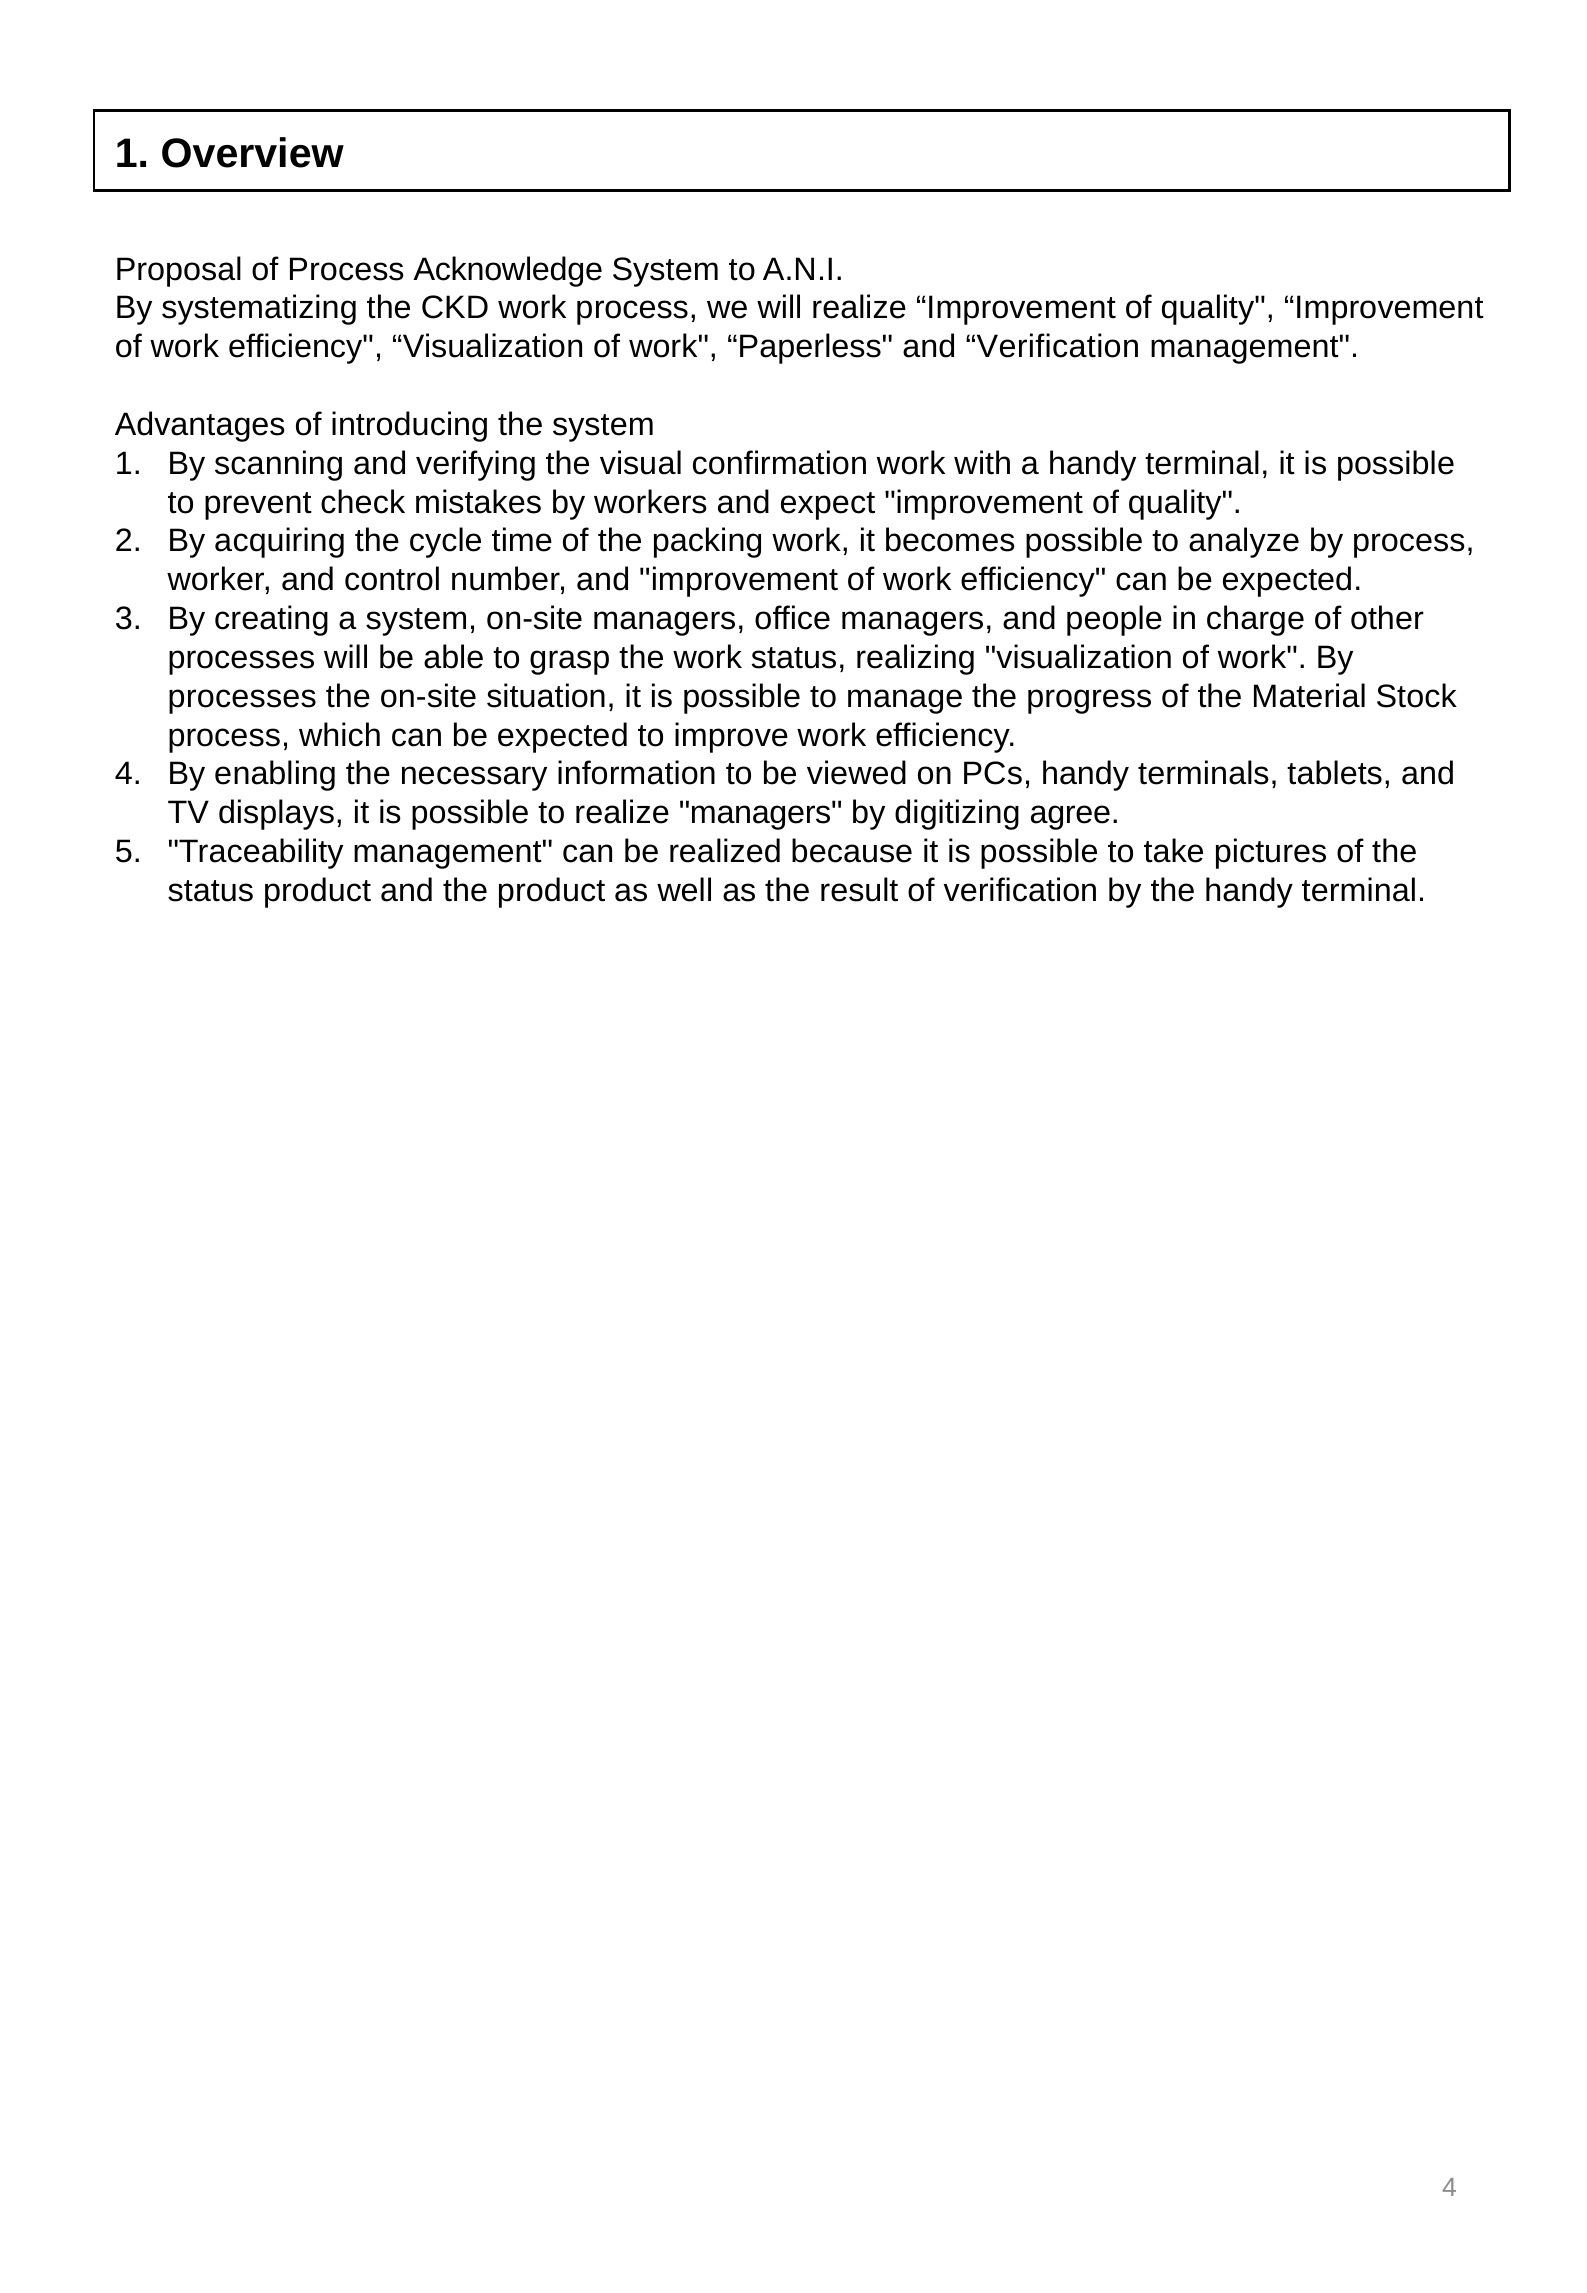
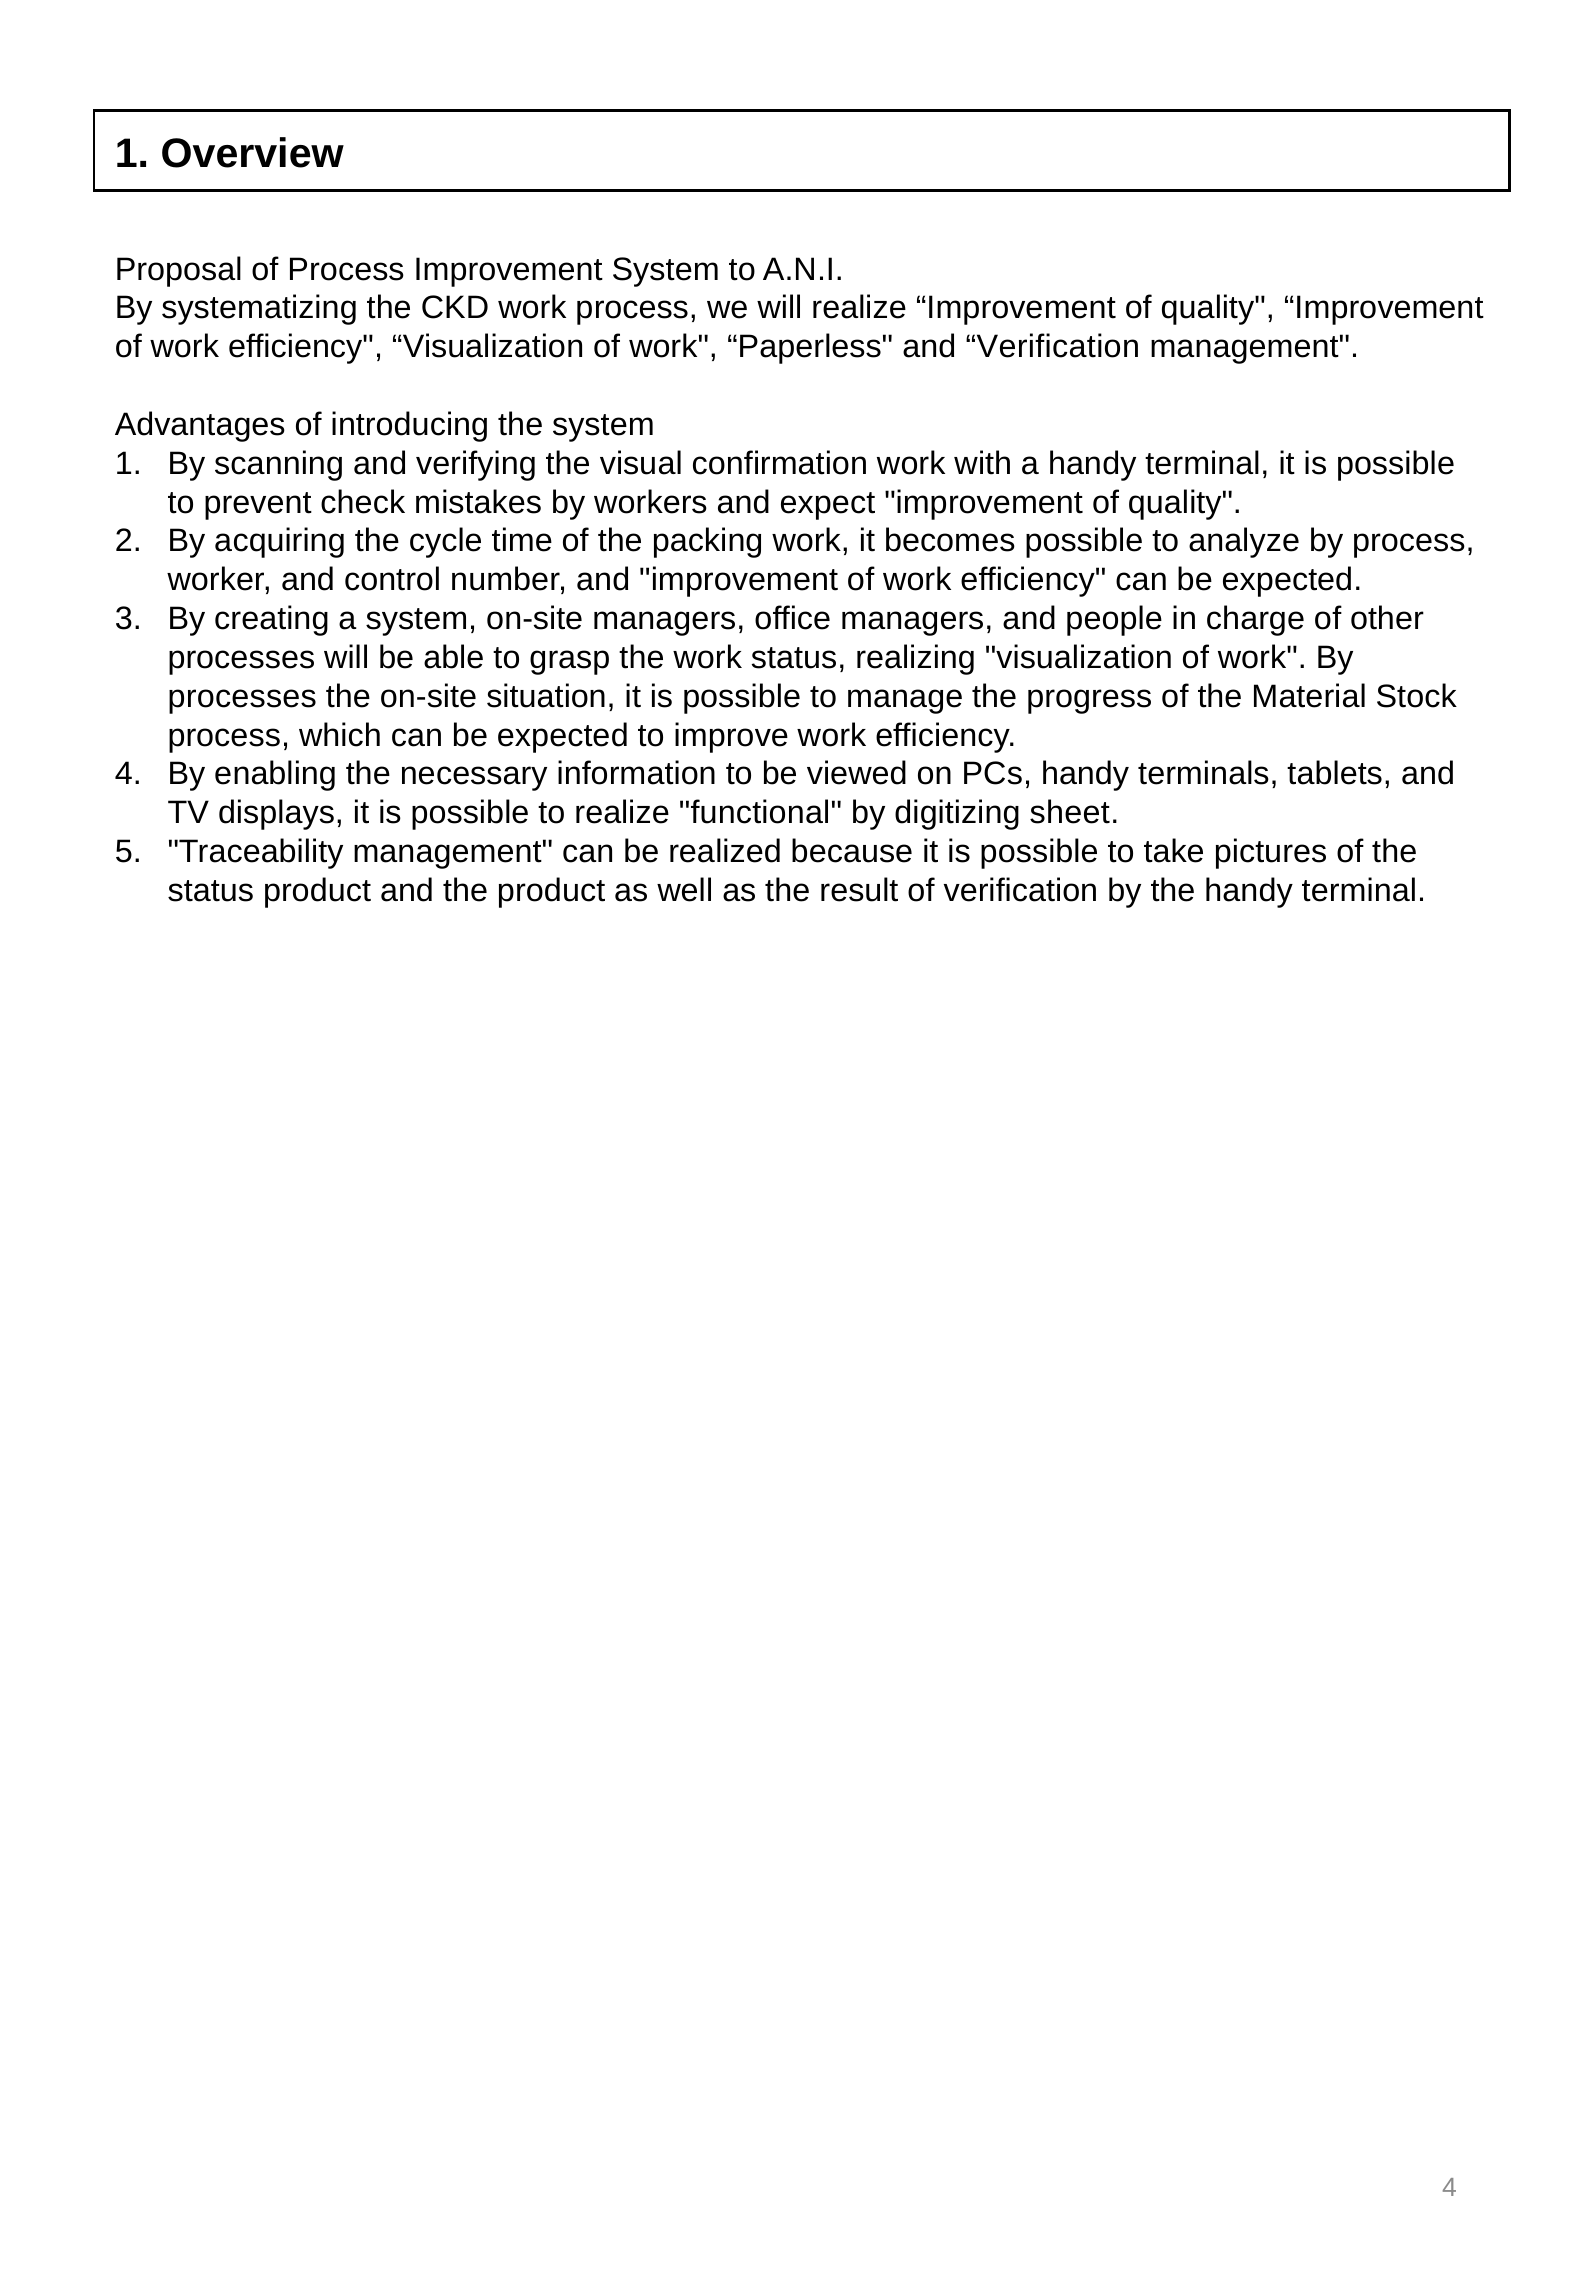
Process Acknowledge: Acknowledge -> Improvement
realize managers: managers -> functional
agree: agree -> sheet
